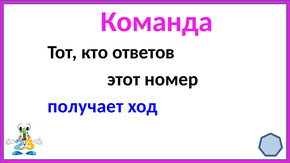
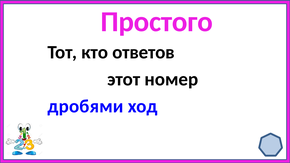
Команда: Команда -> Простого
получает: получает -> дробями
